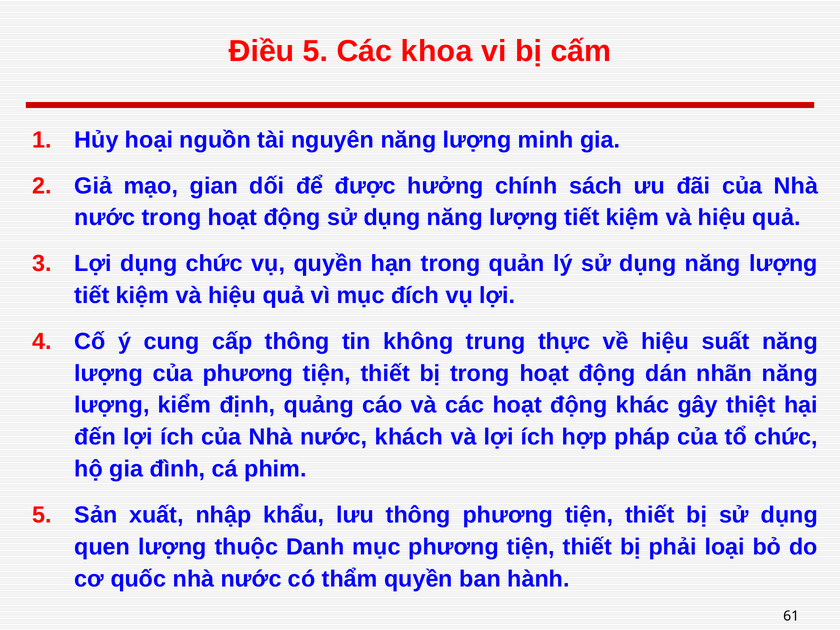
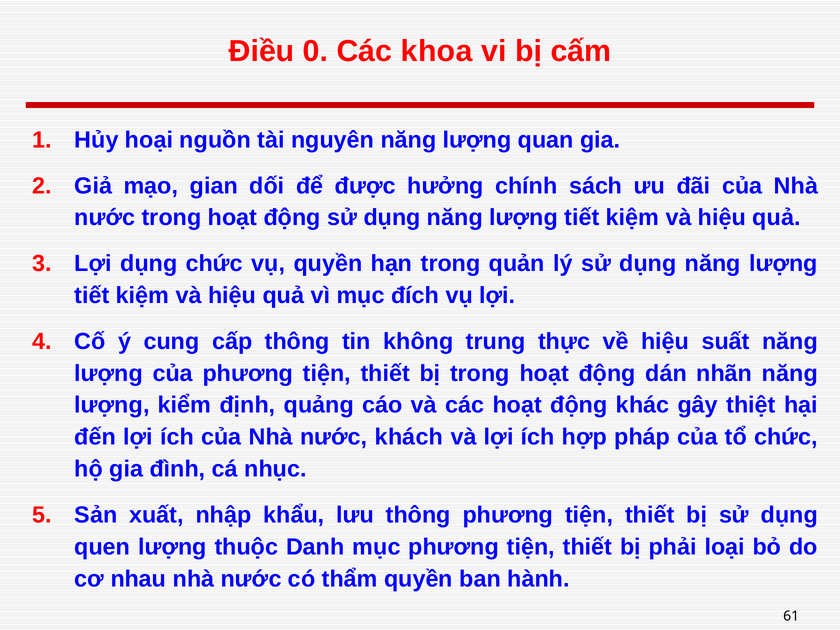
Điều 5: 5 -> 0
minh: minh -> quan
phim: phim -> nhục
quốc: quốc -> nhau
